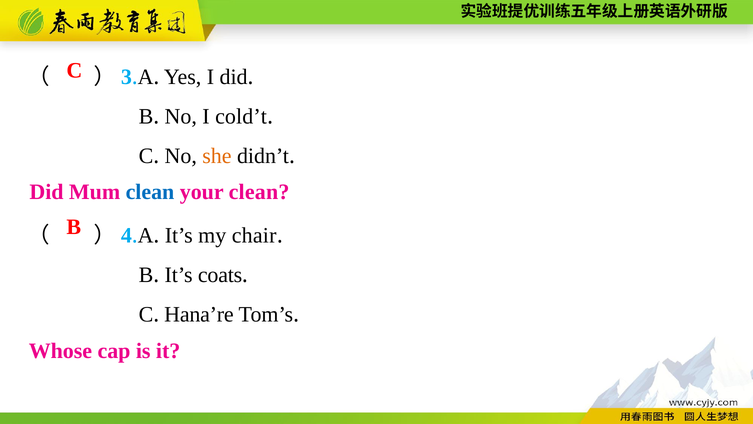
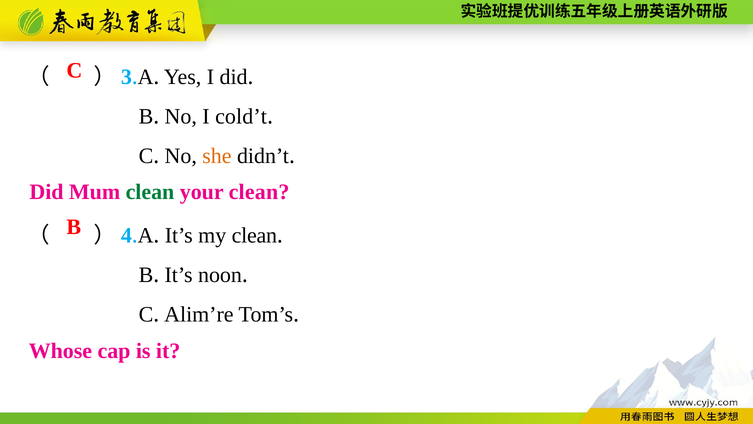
clean at (150, 192) colour: blue -> green
my chair: chair -> clean
coats: coats -> noon
Hana’re: Hana’re -> Alim’re
